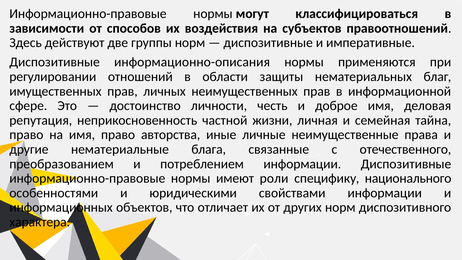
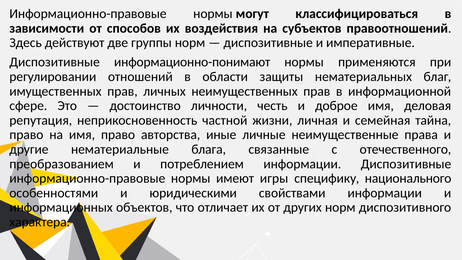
информационно-описания: информационно-описания -> информационно-понимают
роли: роли -> игры
